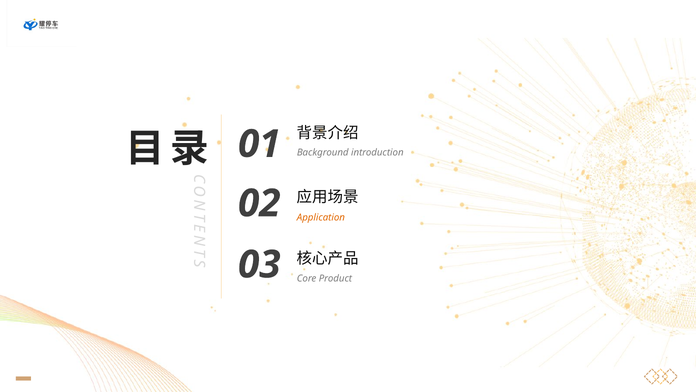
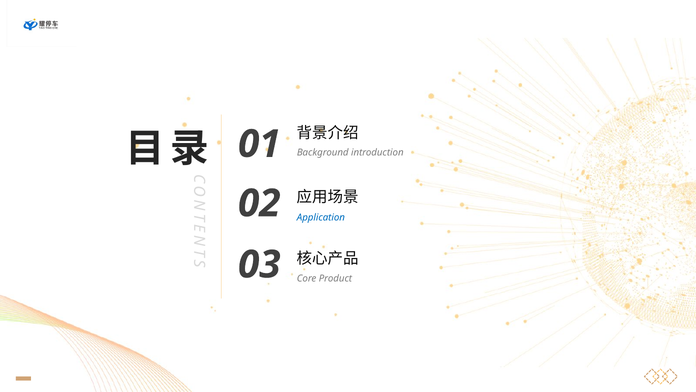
Application colour: orange -> blue
